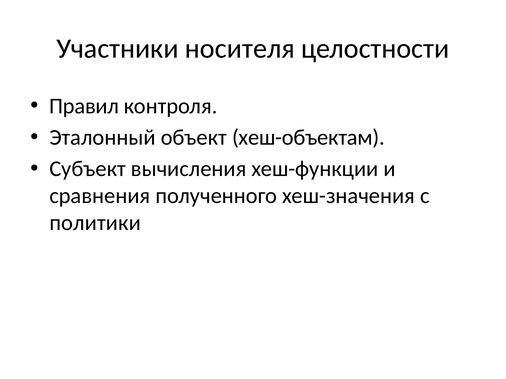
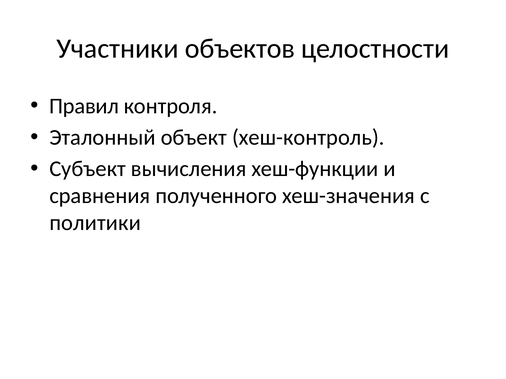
носителя: носителя -> объектов
хеш-объектам: хеш-объектам -> хеш-контроль
